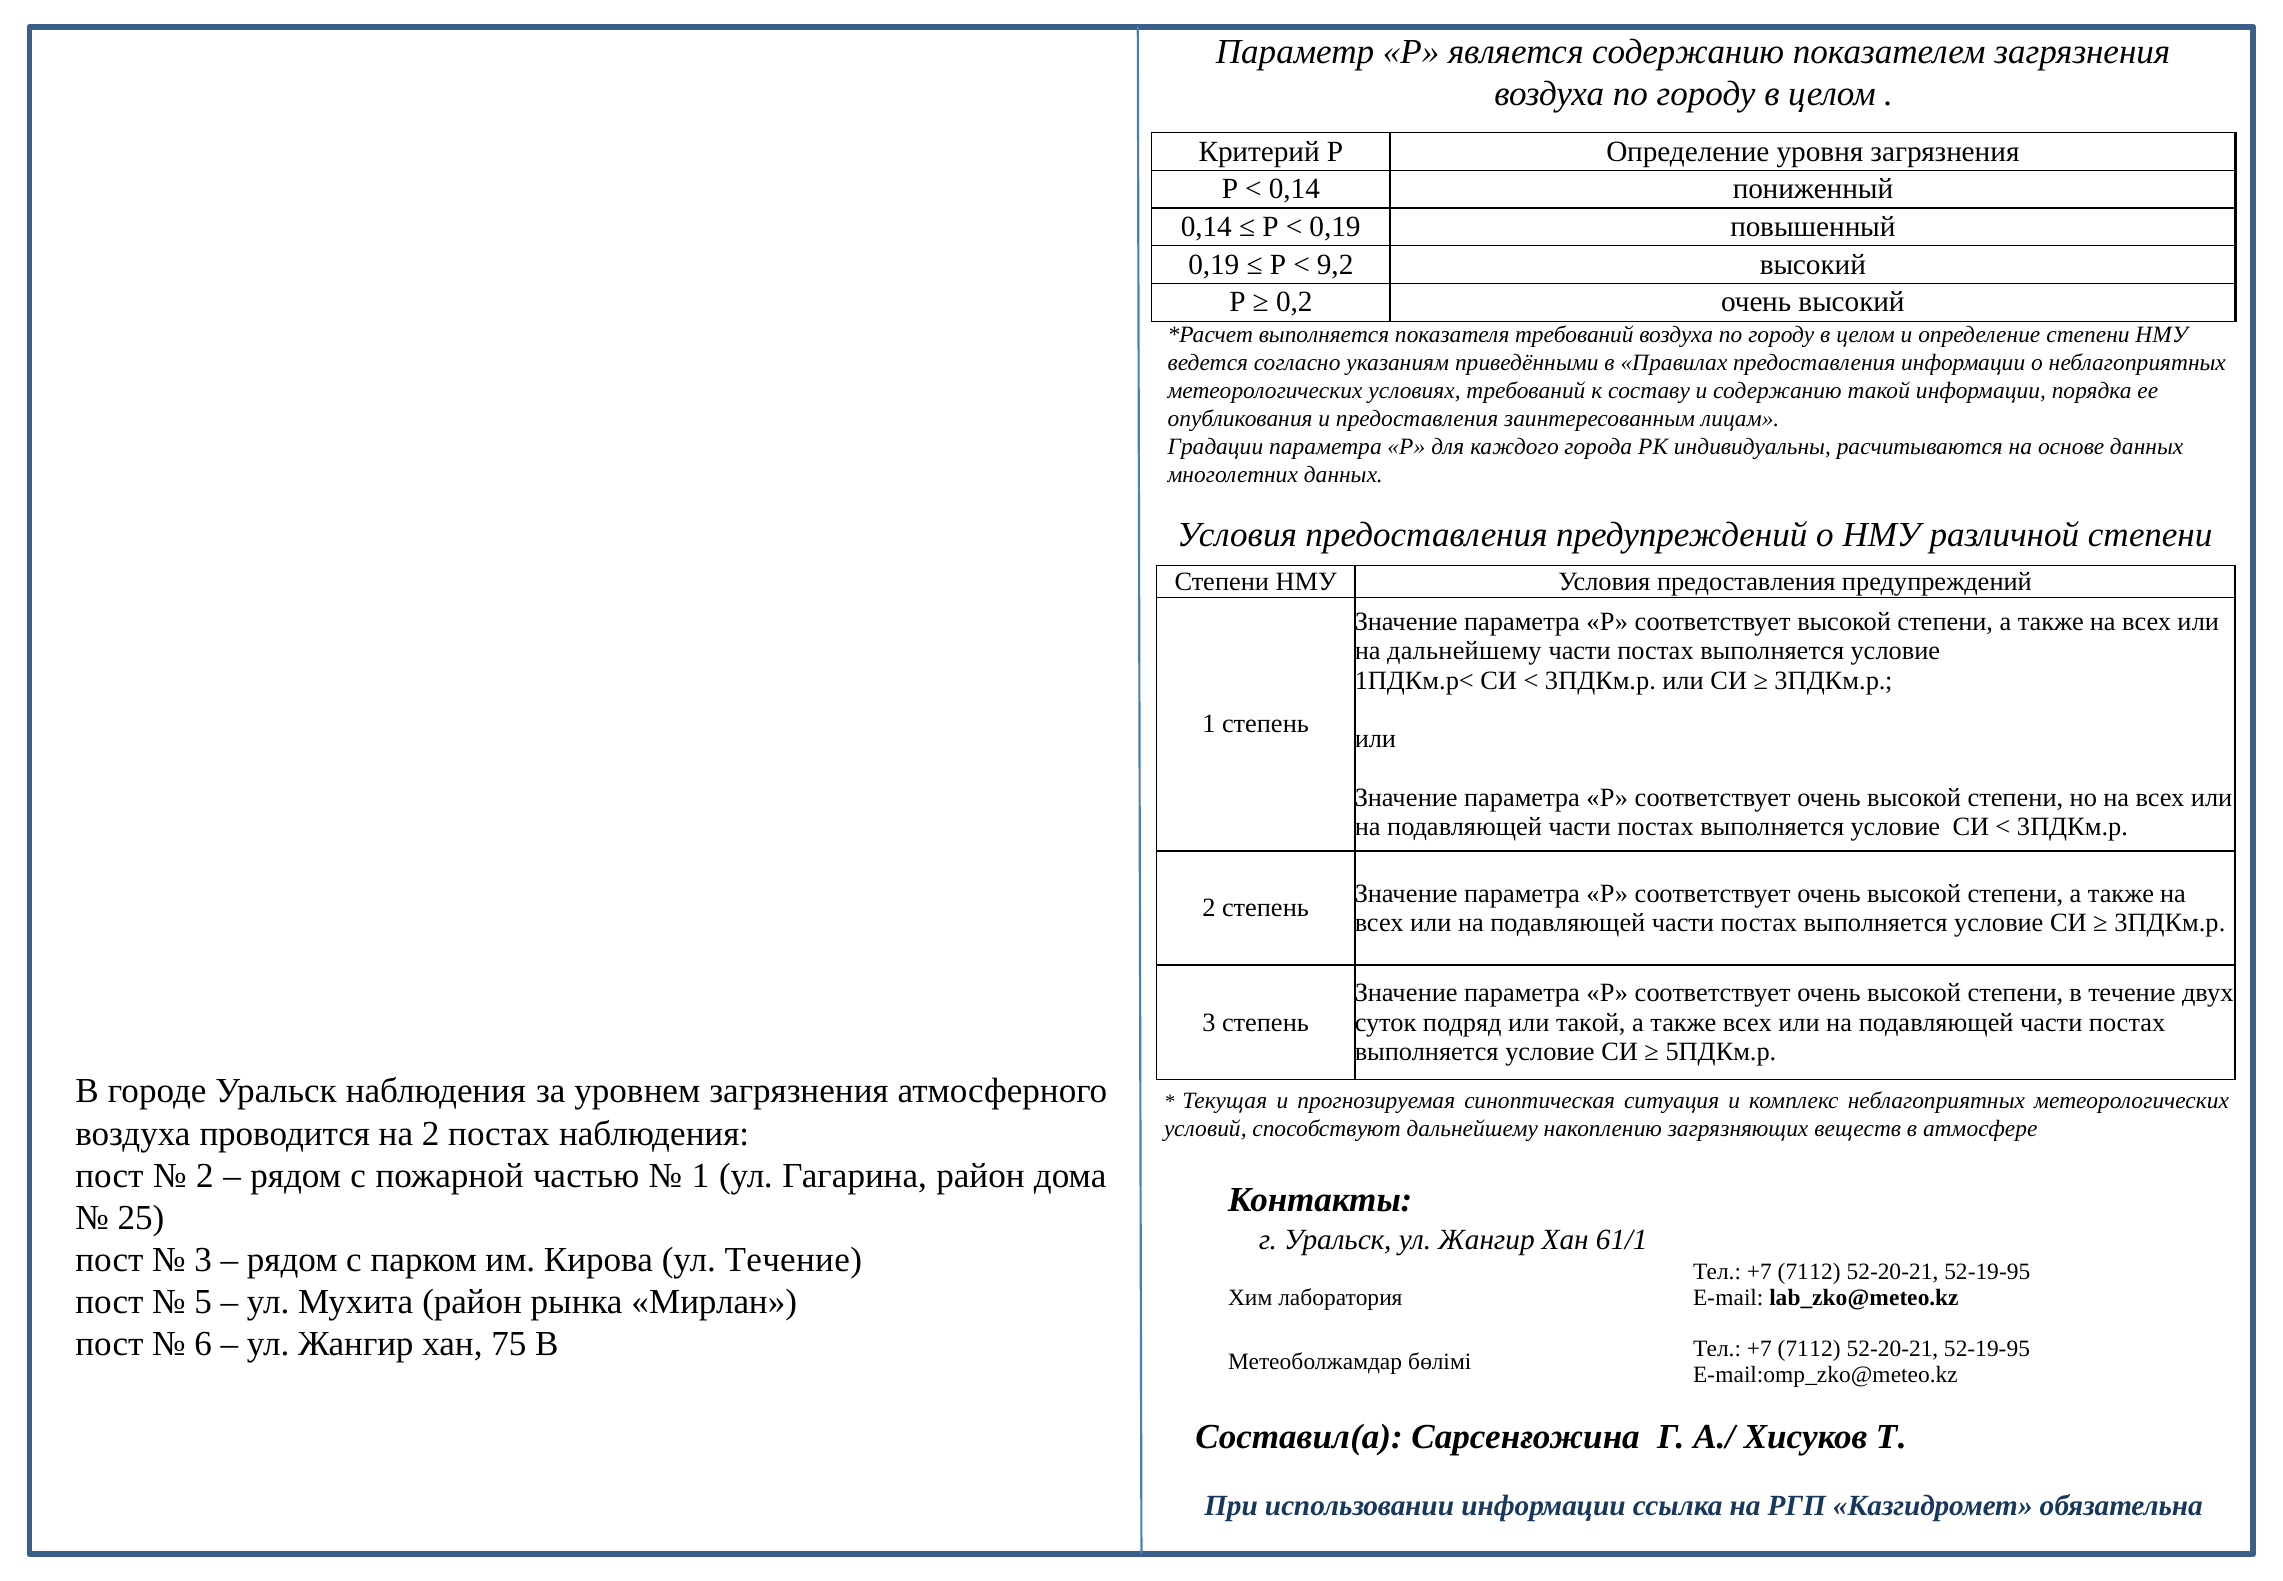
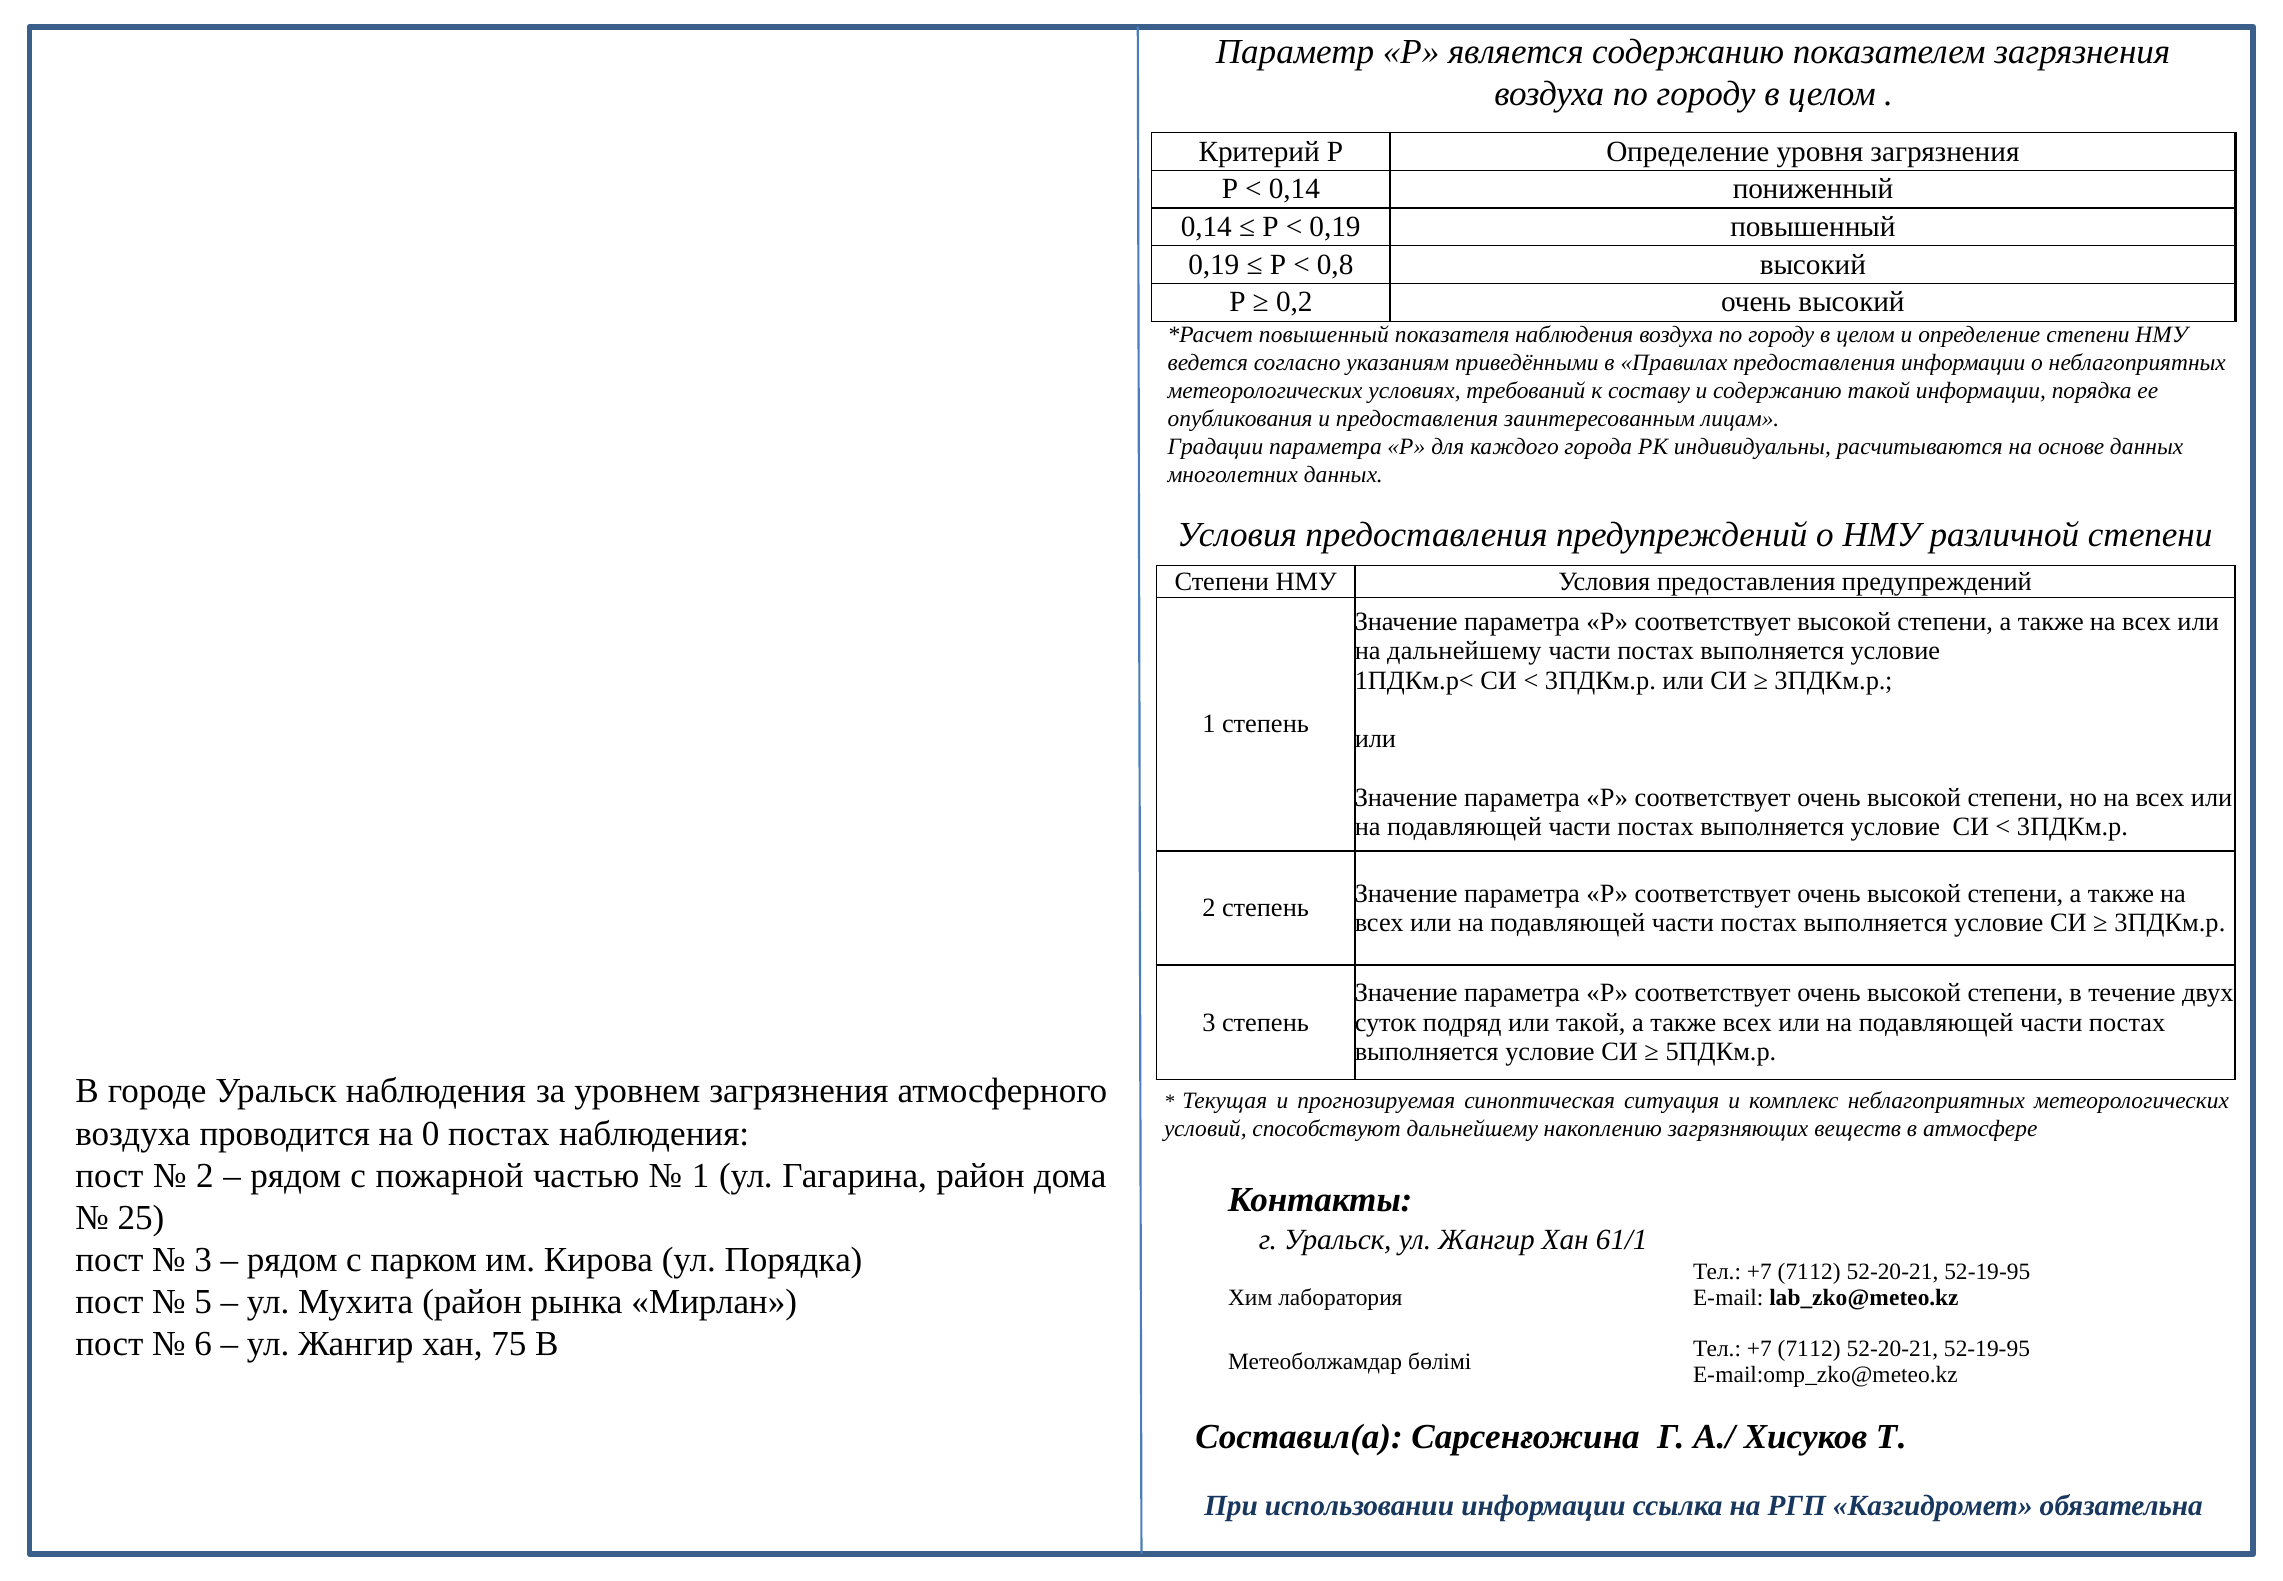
9,2: 9,2 -> 0,8
выполняется at (1324, 335): выполняется -> повышенный
показателя требований: требований -> наблюдения
на 2: 2 -> 0
ул Течение: Течение -> Порядка
